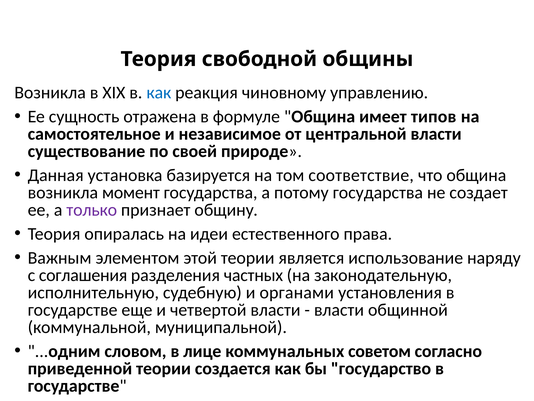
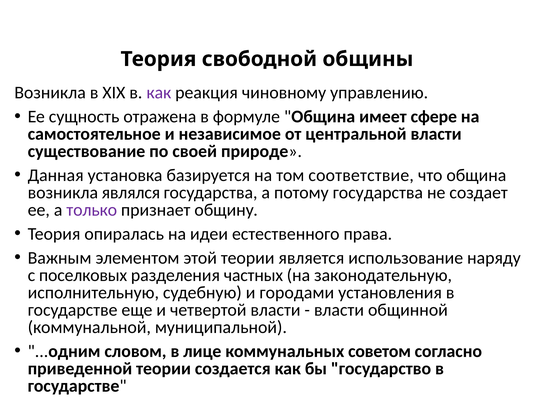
как at (159, 93) colour: blue -> purple
типов: типов -> сфере
момент: момент -> являлся
соглашения: соглашения -> поселковых
органами: органами -> городами
